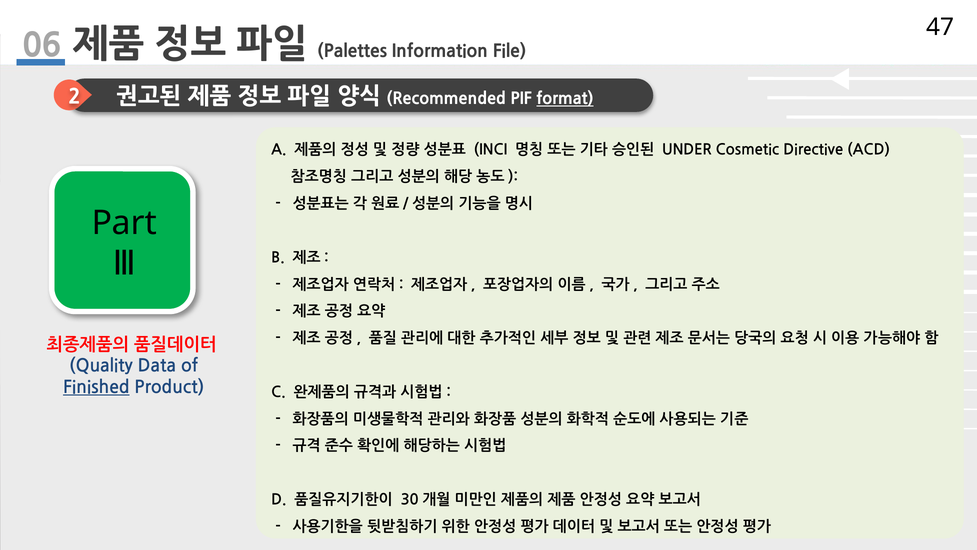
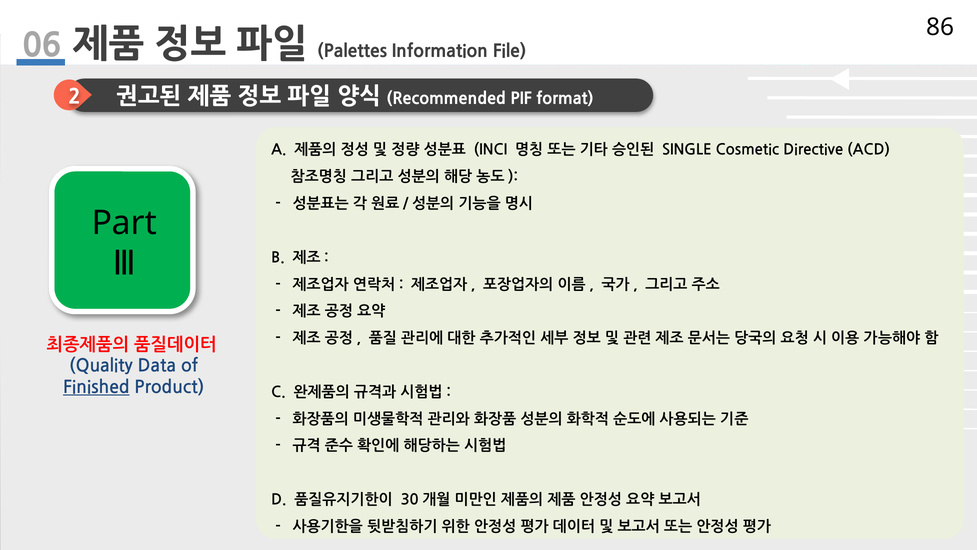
47: 47 -> 86
format underline: present -> none
UNDER: UNDER -> SINGLE
